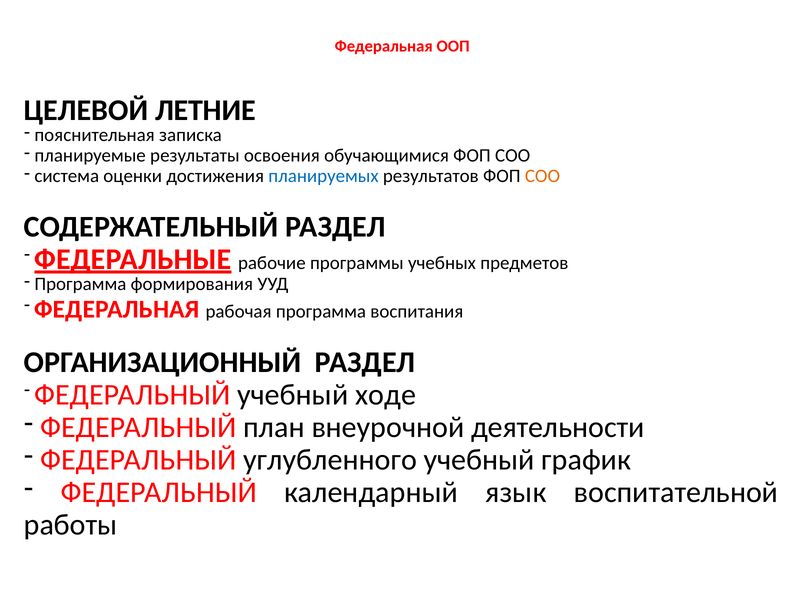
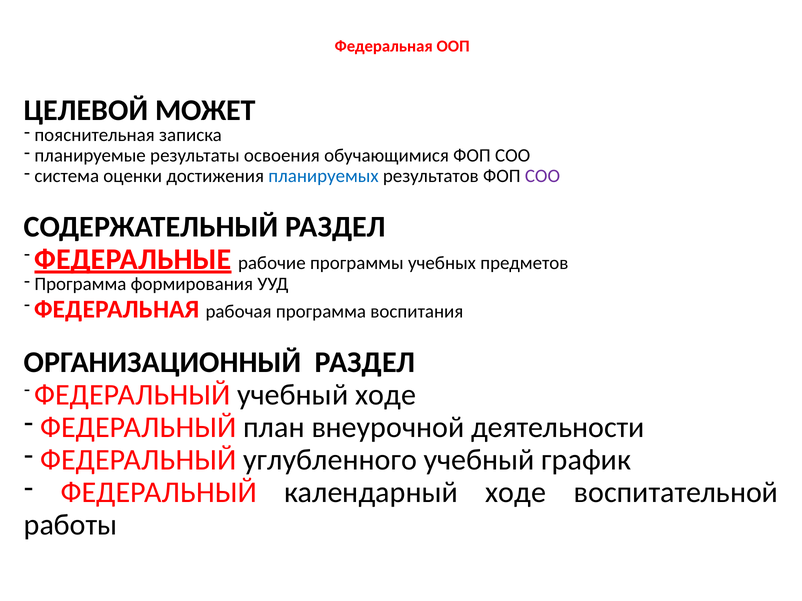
ЛЕТНИЕ: ЛЕТНИЕ -> МОЖЕТ
СОО at (542, 176) colour: orange -> purple
календарный язык: язык -> ходе
